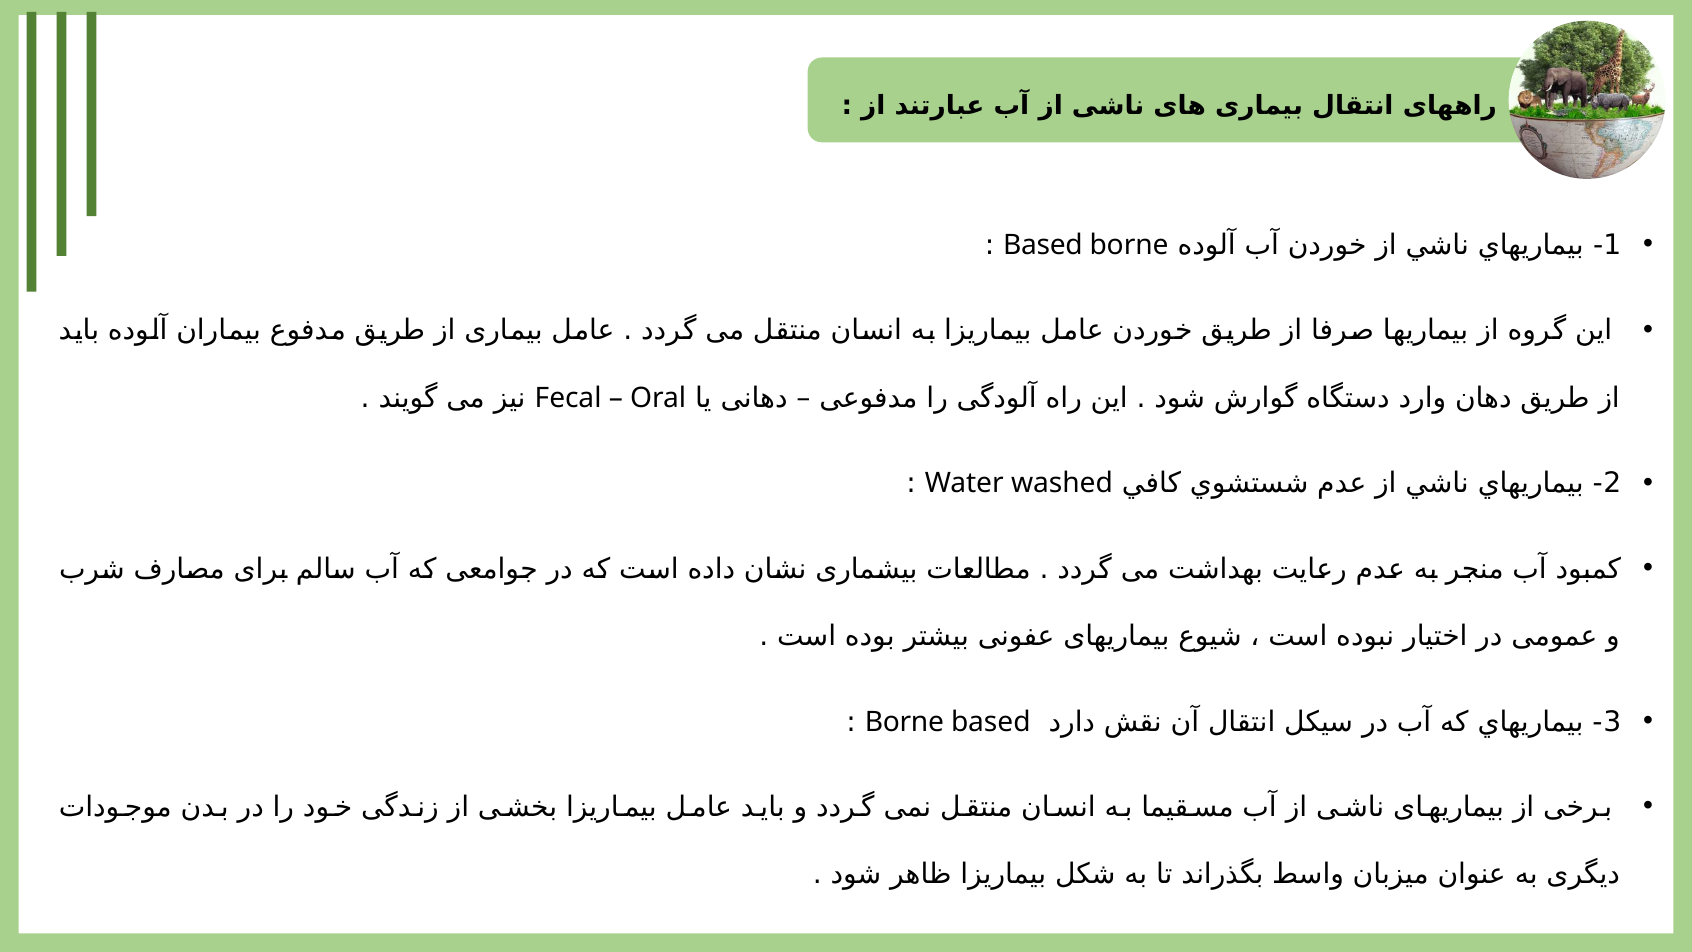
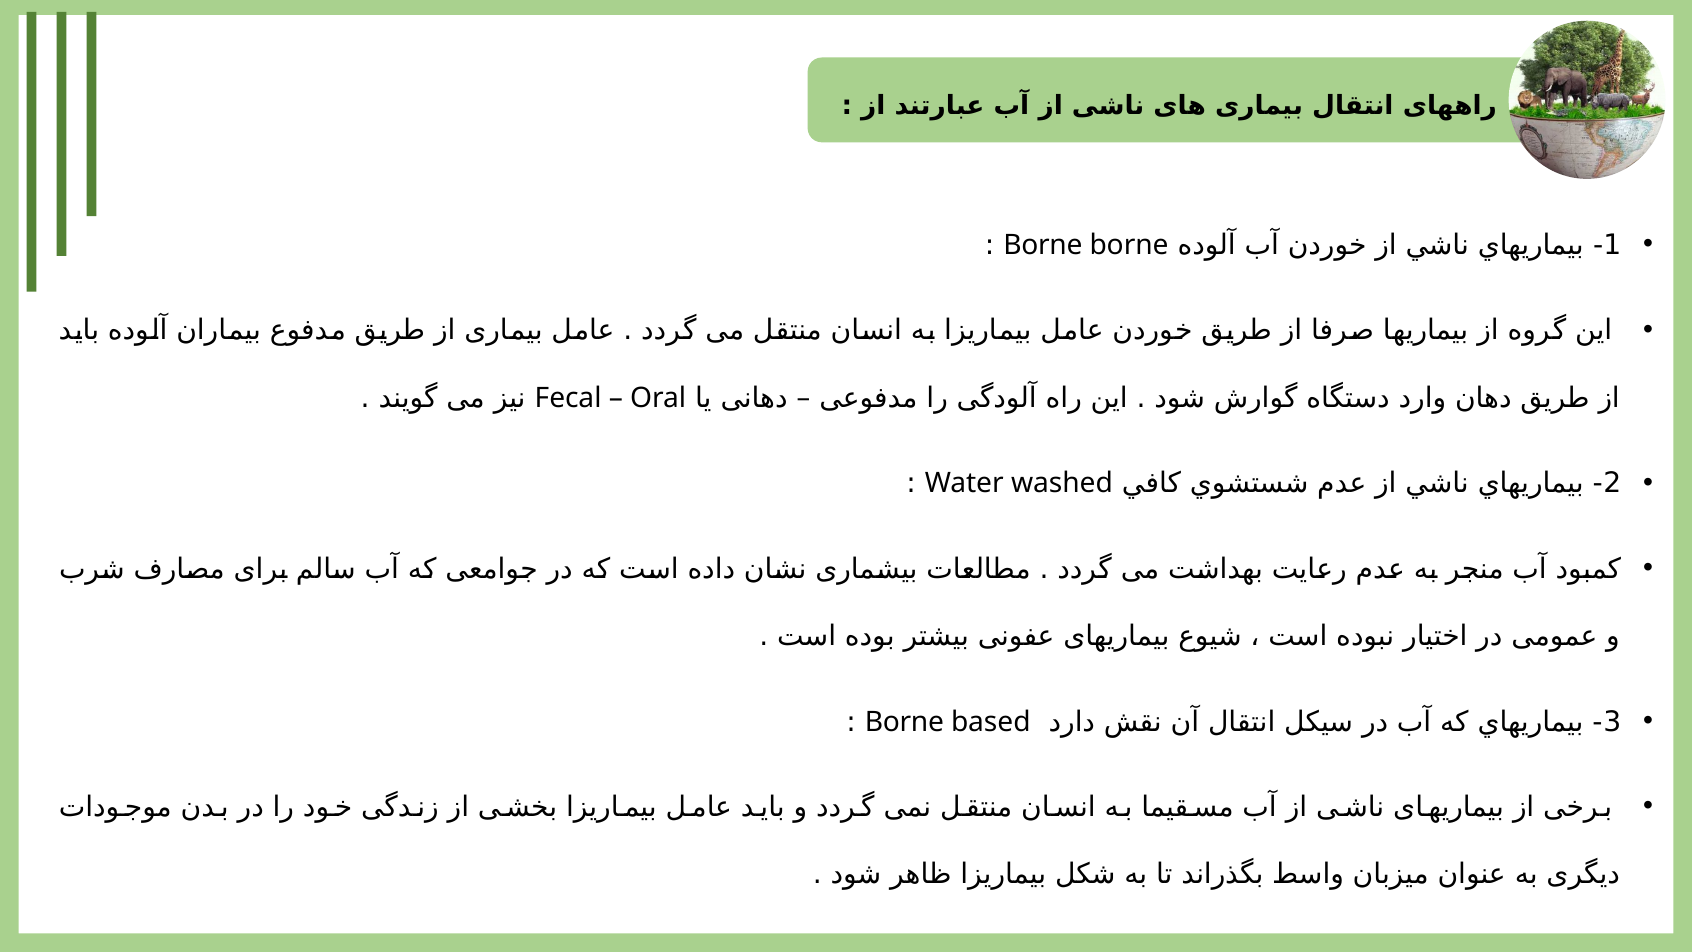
Based at (1043, 245): Based -> Borne
